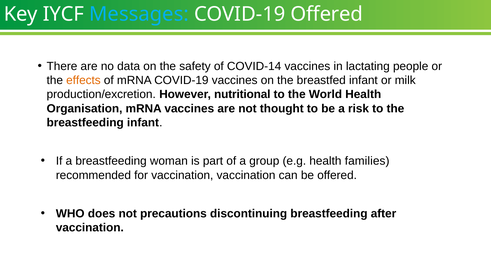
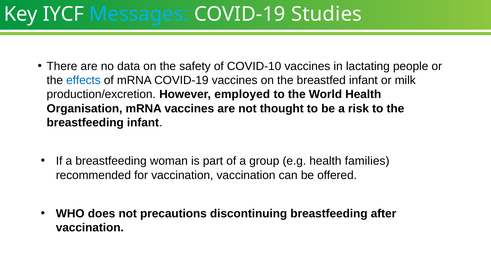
COVID-19 Offered: Offered -> Studies
COVID-14: COVID-14 -> COVID-10
effects colour: orange -> blue
nutritional: nutritional -> employed
